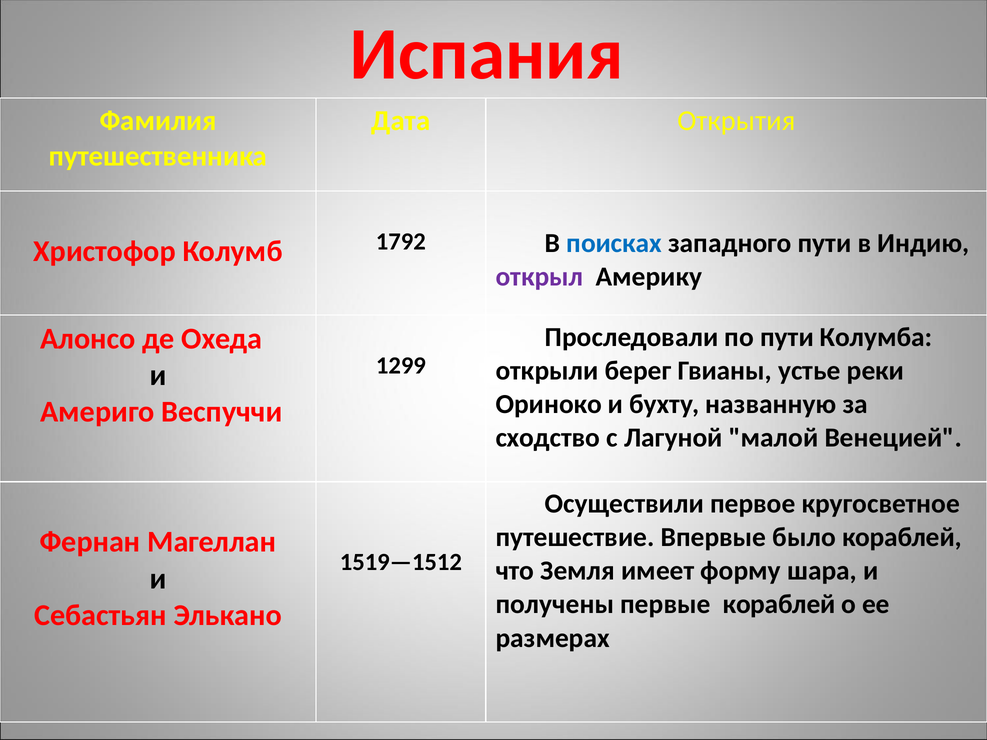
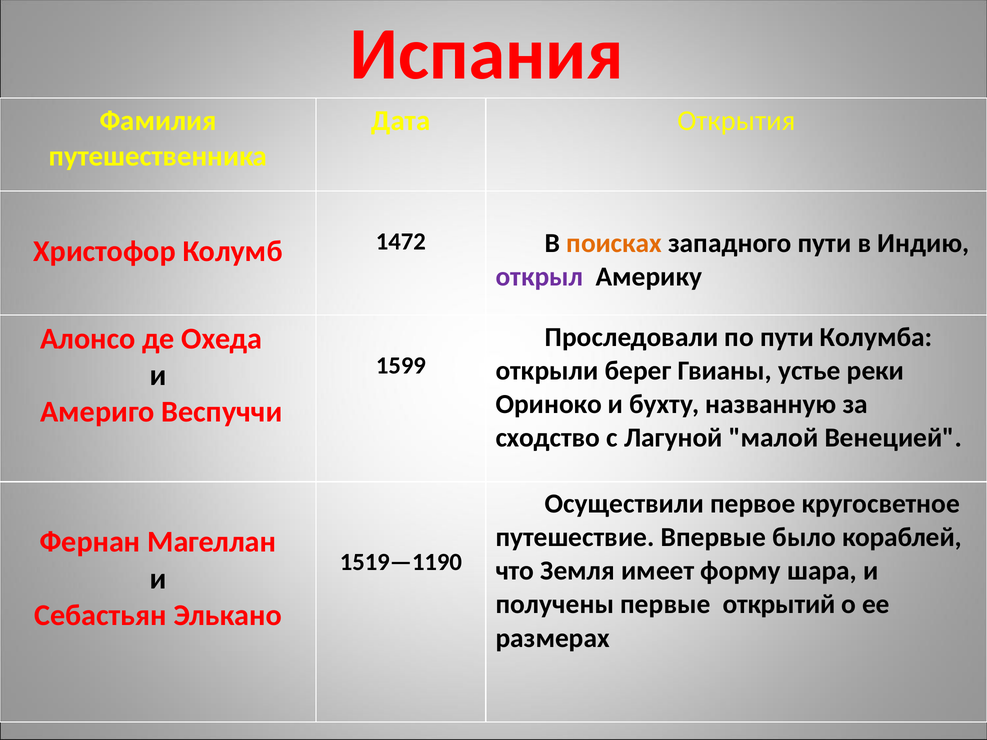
1792: 1792 -> 1472
поисках colour: blue -> orange
1299: 1299 -> 1599
1519—1512: 1519—1512 -> 1519—1190
первые кораблей: кораблей -> открытий
